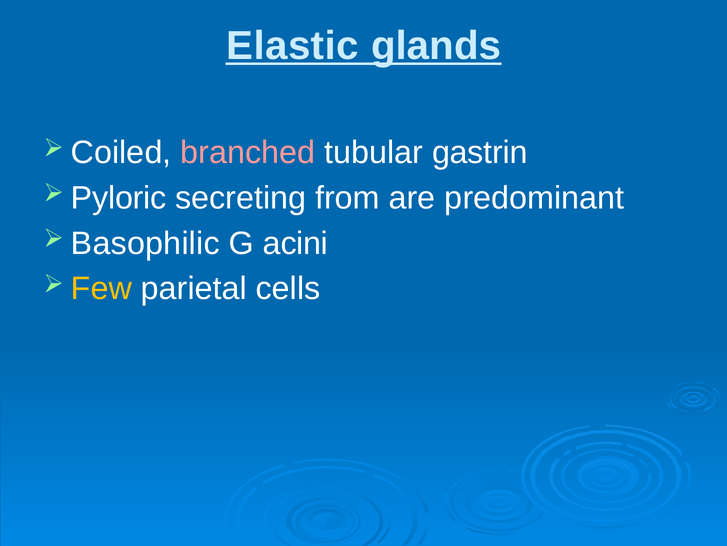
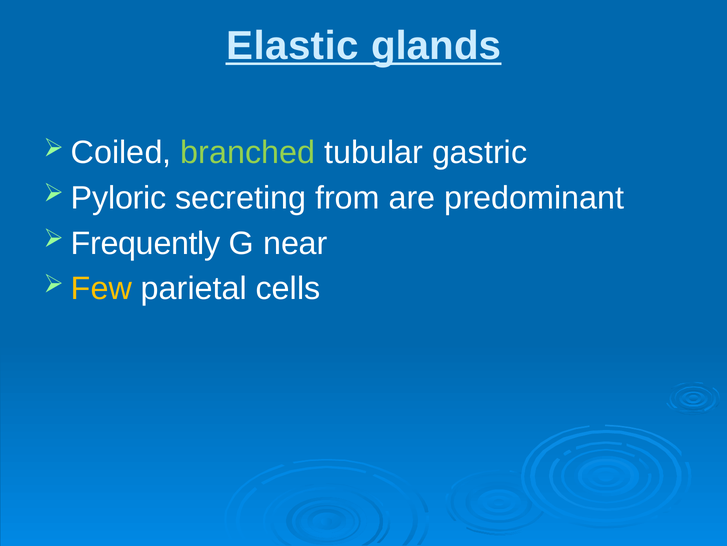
branched colour: pink -> light green
gastrin: gastrin -> gastric
Basophilic: Basophilic -> Frequently
acini: acini -> near
